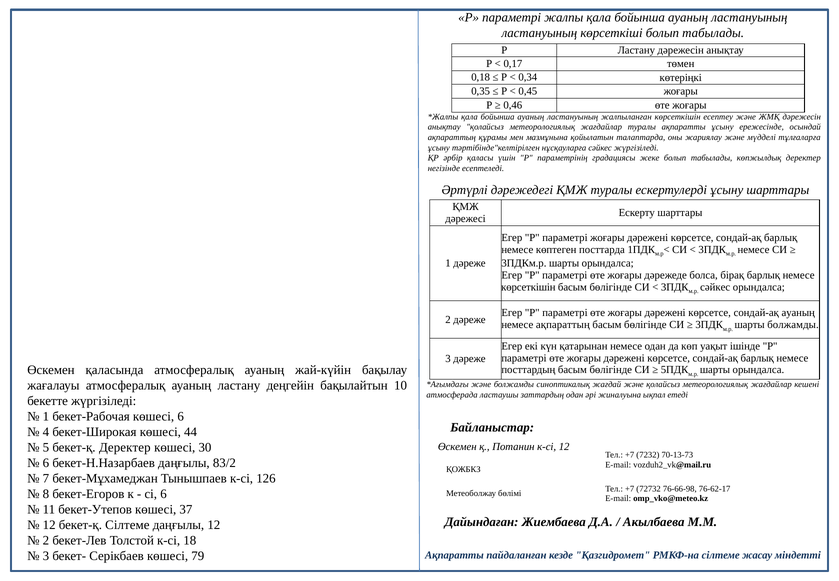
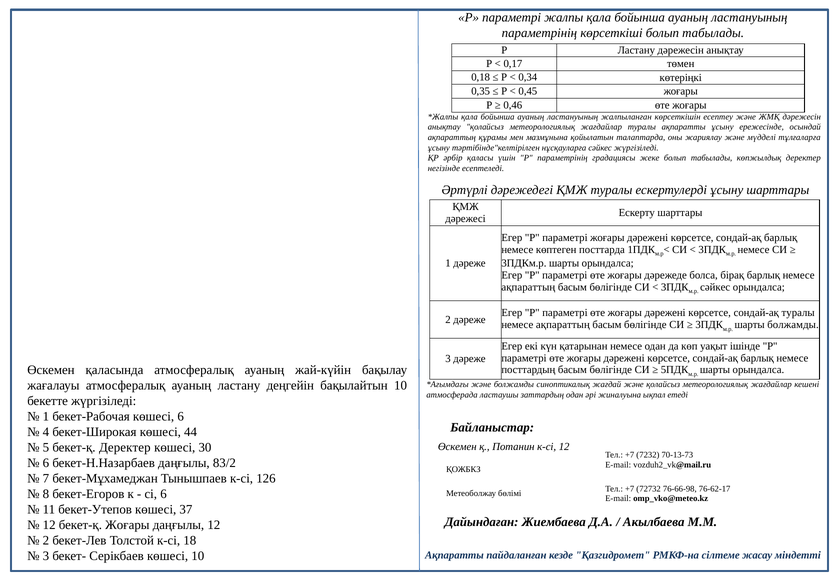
ластануының at (539, 33): ластануының -> параметрінің
көрсеткішін at (528, 287): көрсеткішін -> ақпараттың
сондай-ақ ауаның: ауаның -> туралы
бекет-қ Сілтеме: Сілтеме -> Жоғары
көшесі 79: 79 -> 10
